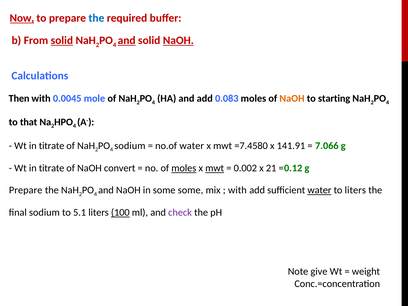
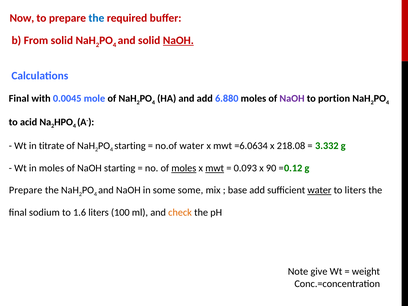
Now underline: present -> none
solid at (62, 41) underline: present -> none
and at (127, 41) underline: present -> none
Then at (19, 98): Then -> Final
0.083: 0.083 -> 6.880
NaOH at (292, 98) colour: orange -> purple
starting: starting -> portion
that: that -> acid
sodium at (130, 146): sodium -> starting
=7.4580: =7.4580 -> =6.0634
141.91: 141.91 -> 218.08
7.066: 7.066 -> 3.332
titrate at (52, 168): titrate -> moles
NaOH convert: convert -> starting
0.002: 0.002 -> 0.093
21: 21 -> 90
with at (237, 190): with -> base
5.1: 5.1 -> 1.6
100 underline: present -> none
check colour: purple -> orange
